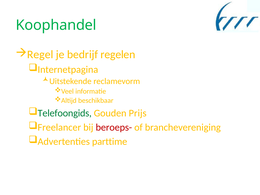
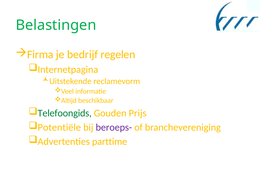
Koophandel: Koophandel -> Belastingen
Regel: Regel -> Firma
Freelancer: Freelancer -> Potentiële
beroeps- colour: red -> purple
